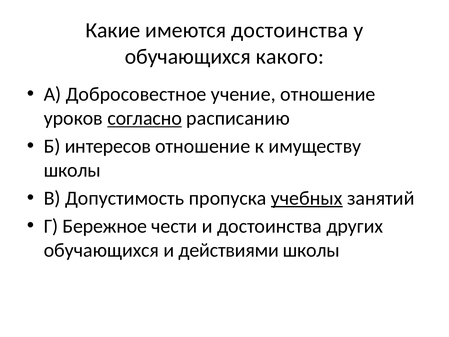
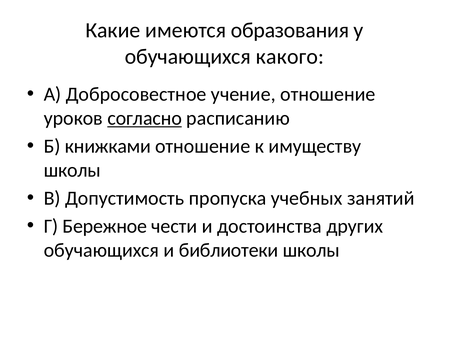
имеются достоинства: достоинства -> образования
интересов: интересов -> книжками
учебных underline: present -> none
действиями: действиями -> библиотеки
